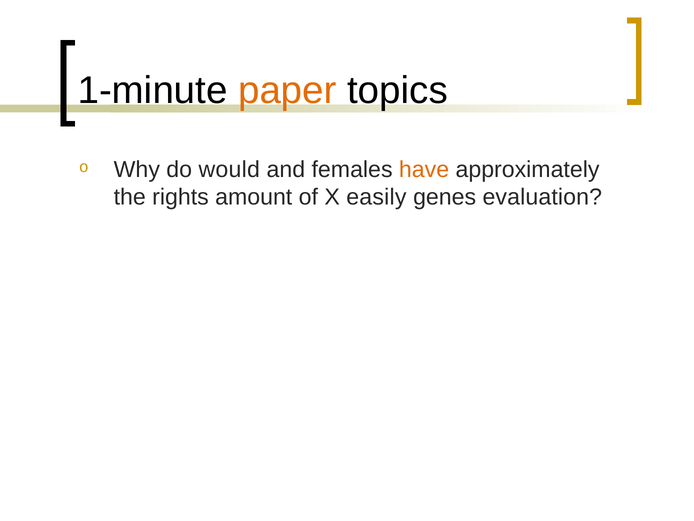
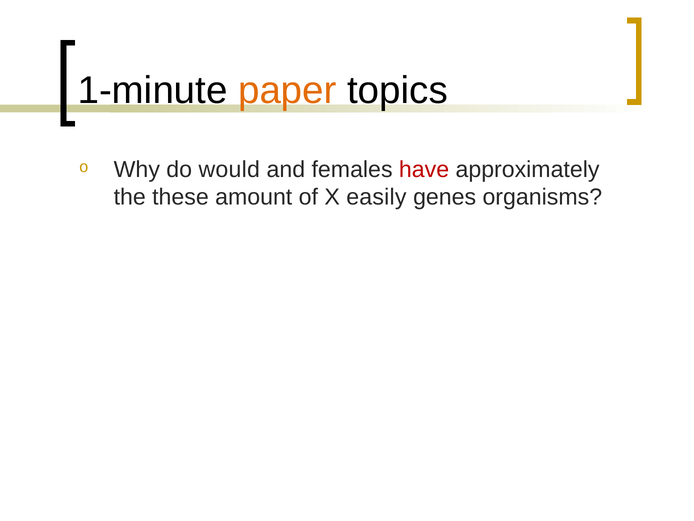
have colour: orange -> red
rights: rights -> these
evaluation: evaluation -> organisms
